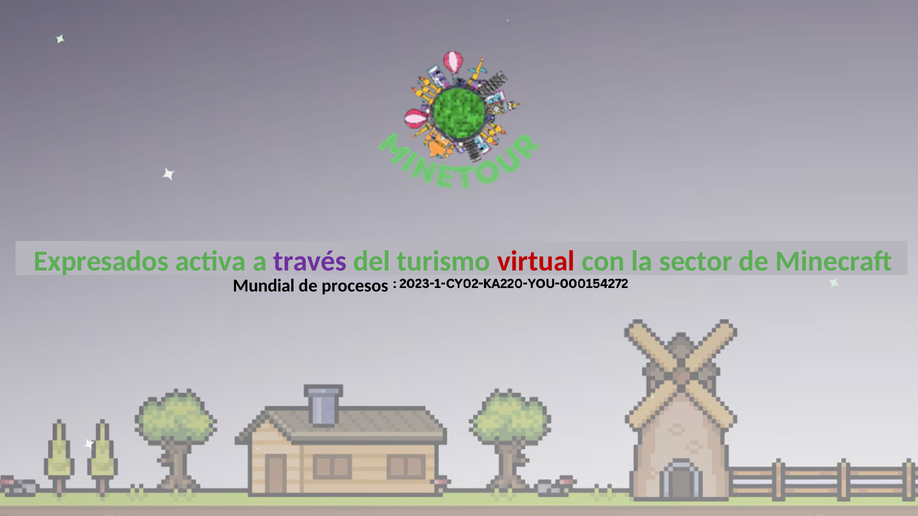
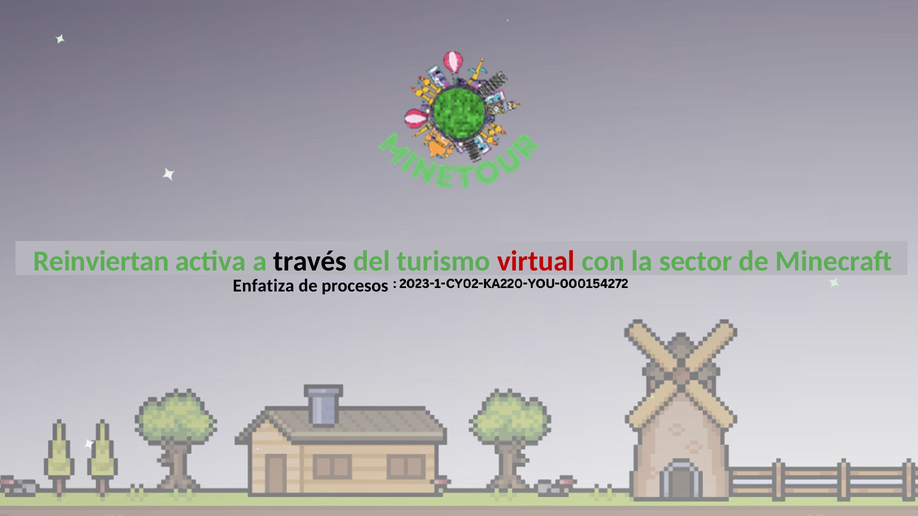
Expresados: Expresados -> Reinviertan
través colour: purple -> black
Mundial: Mundial -> Enfatiza
